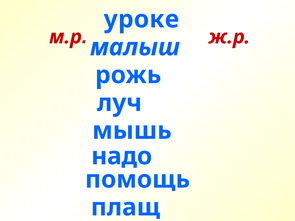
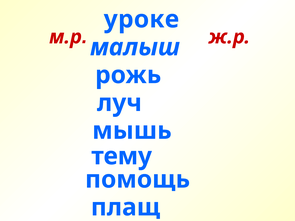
надо: надо -> тему
